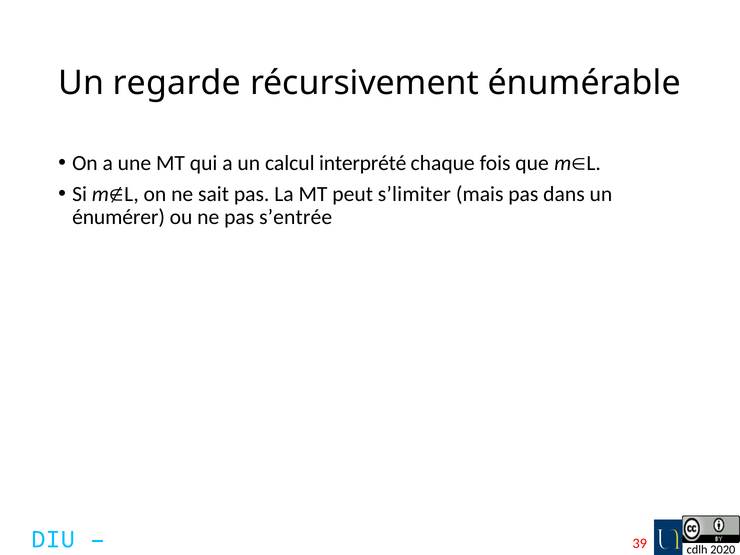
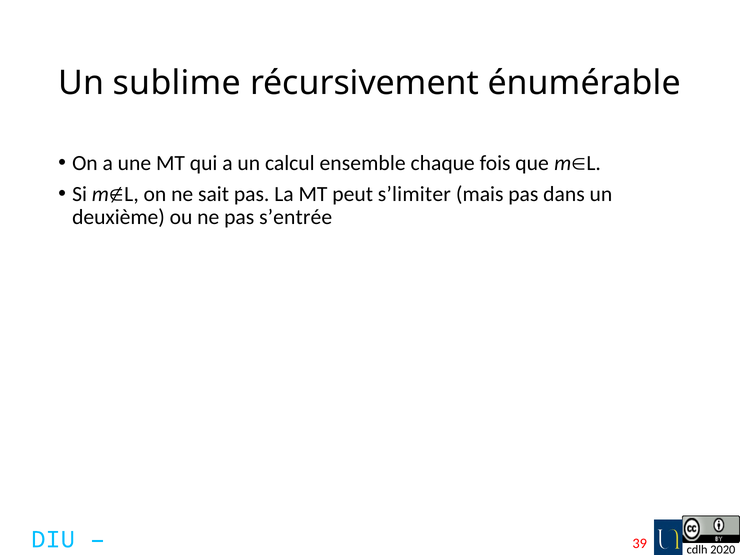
regarde: regarde -> sublime
interprété: interprété -> ensemble
énumérer: énumérer -> deuxième
